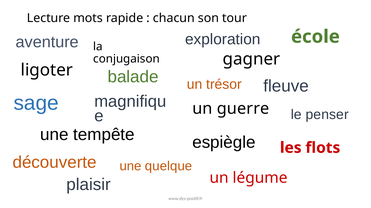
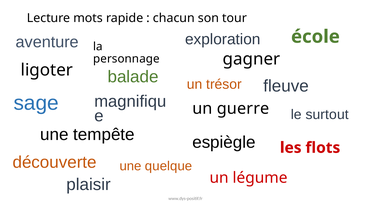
conjugaison: conjugaison -> personnage
penser: penser -> surtout
